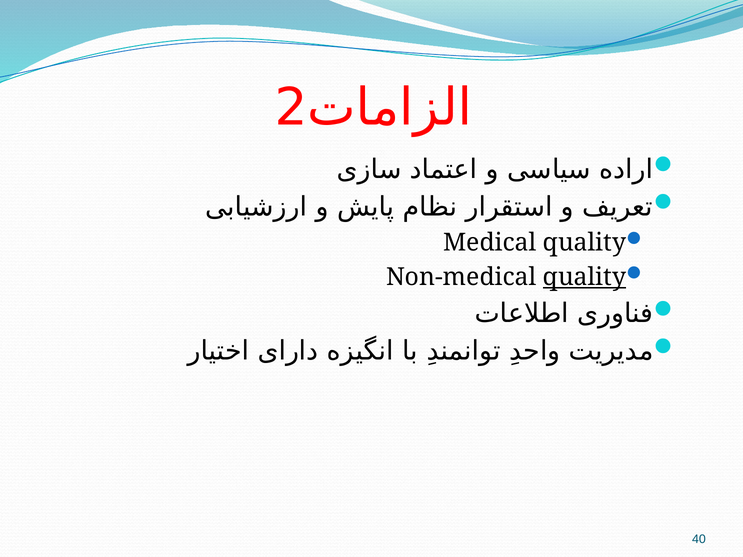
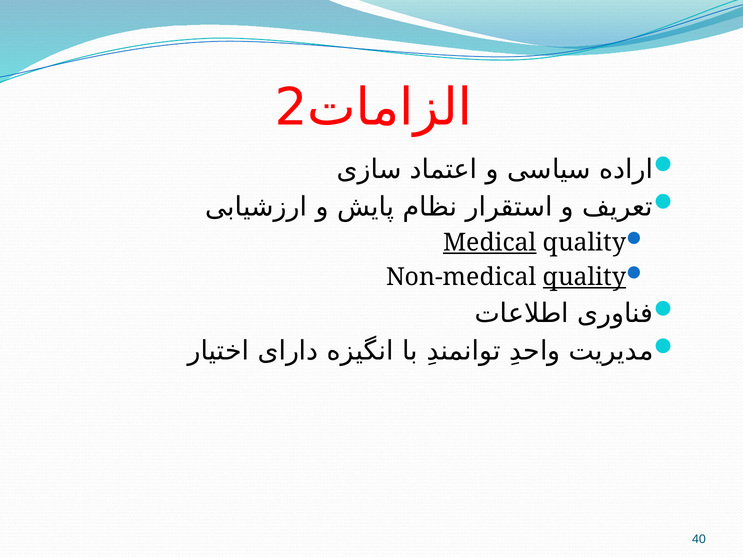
Medical underline: none -> present
